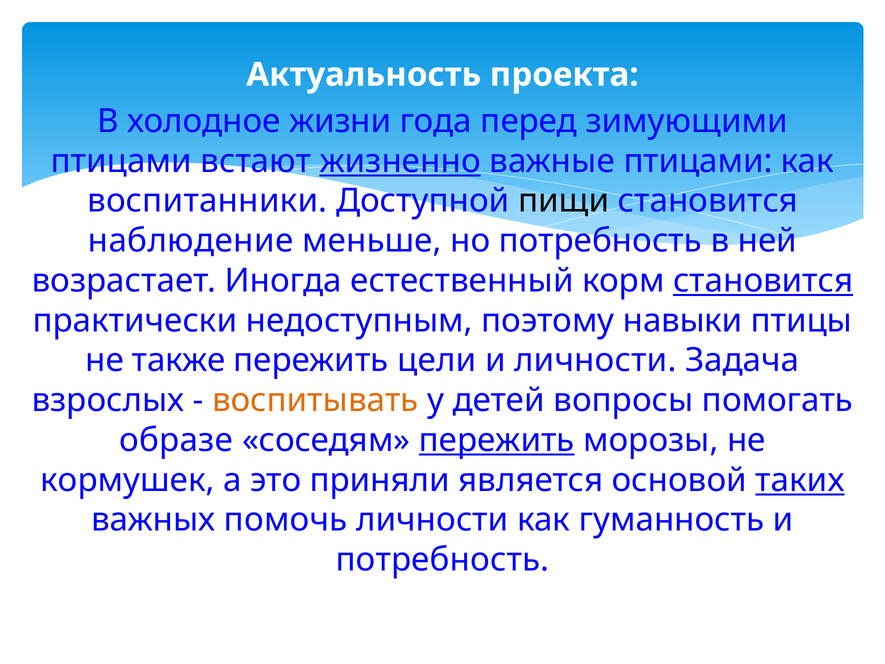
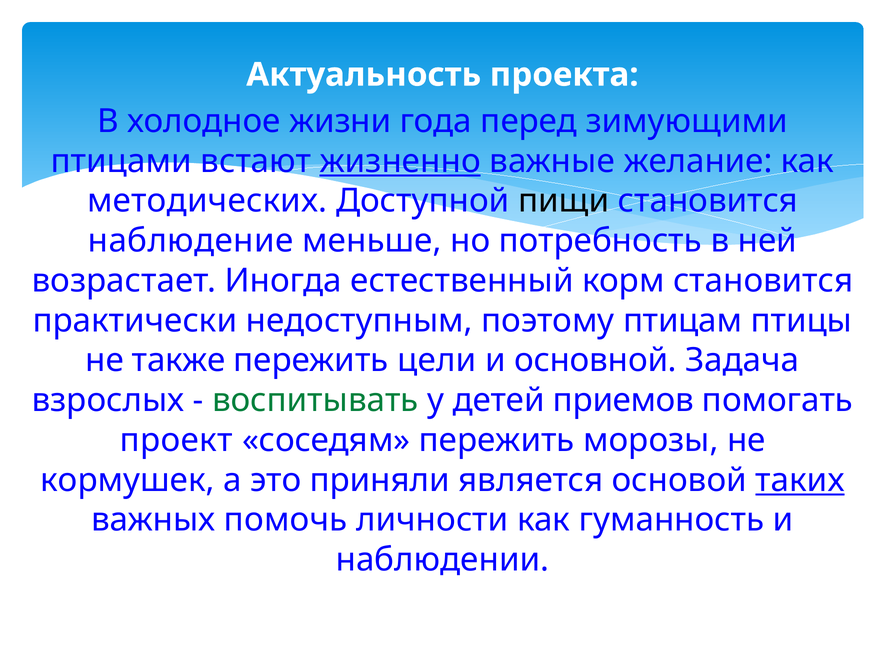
важные птицами: птицами -> желание
воспитанники: воспитанники -> методических
становится at (763, 281) underline: present -> none
навыки: навыки -> птицам
и личности: личности -> основной
воспитывать colour: orange -> green
вопросы: вопросы -> приемов
образе: образе -> проект
пережить at (497, 440) underline: present -> none
потребность at (442, 560): потребность -> наблюдении
